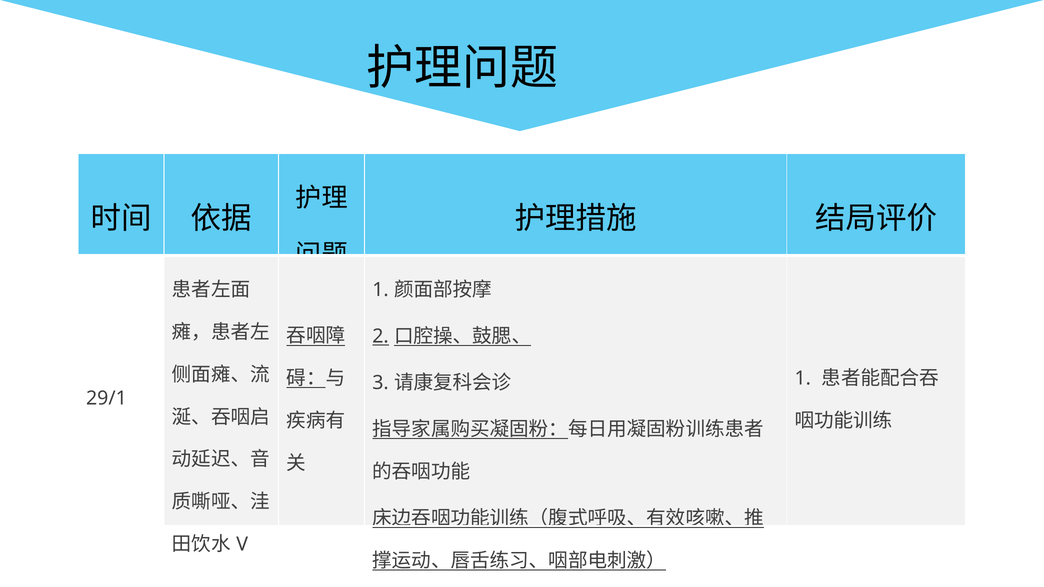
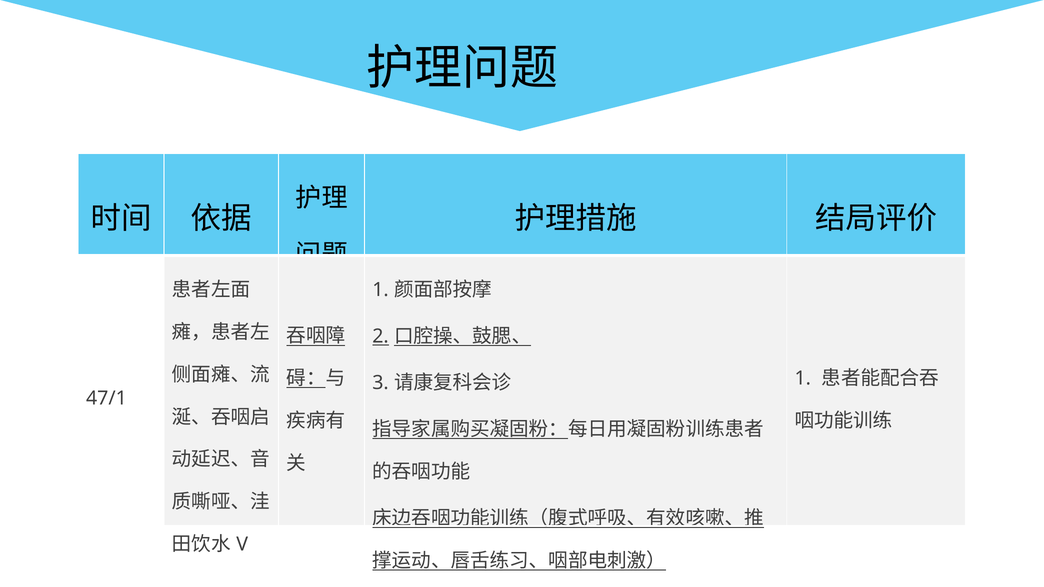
29/1: 29/1 -> 47/1
